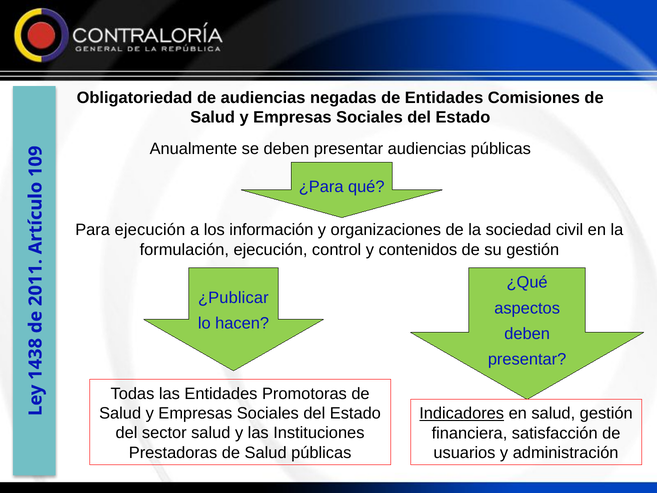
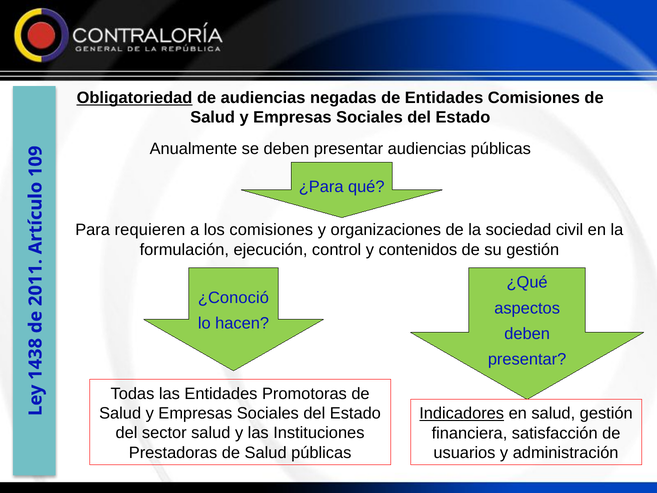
Obligatoriedad underline: none -> present
Para ejecución: ejecución -> requieren
los información: información -> comisiones
¿Publicar: ¿Publicar -> ¿Conoció
